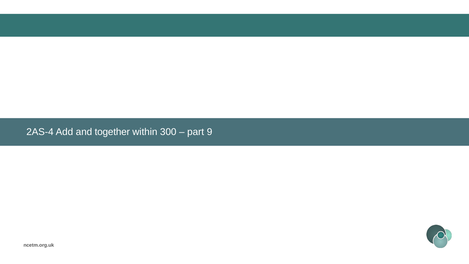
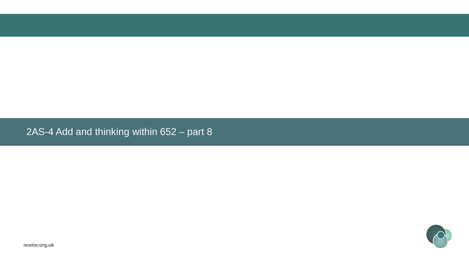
together: together -> thinking
300: 300 -> 652
9: 9 -> 8
